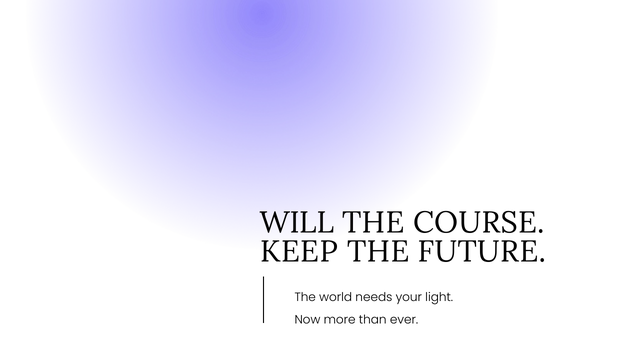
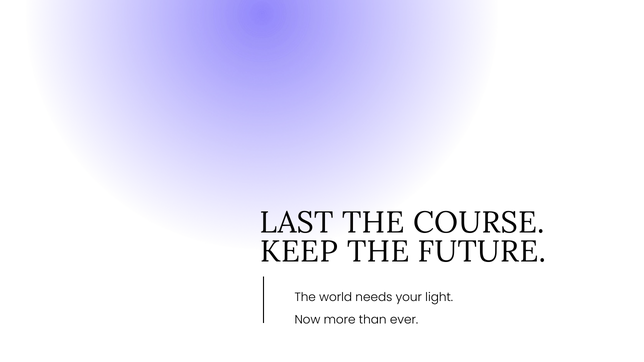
WILL: WILL -> LAST
